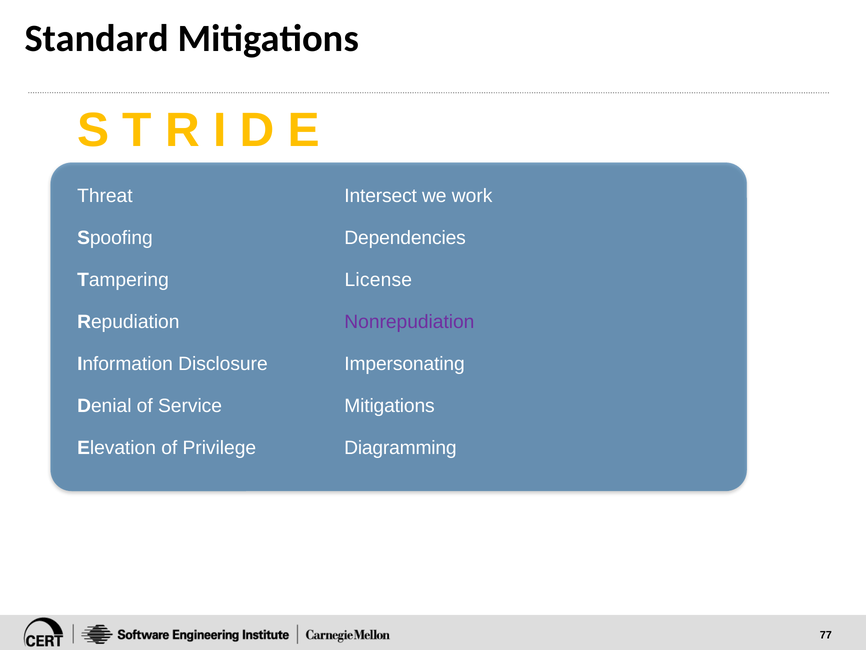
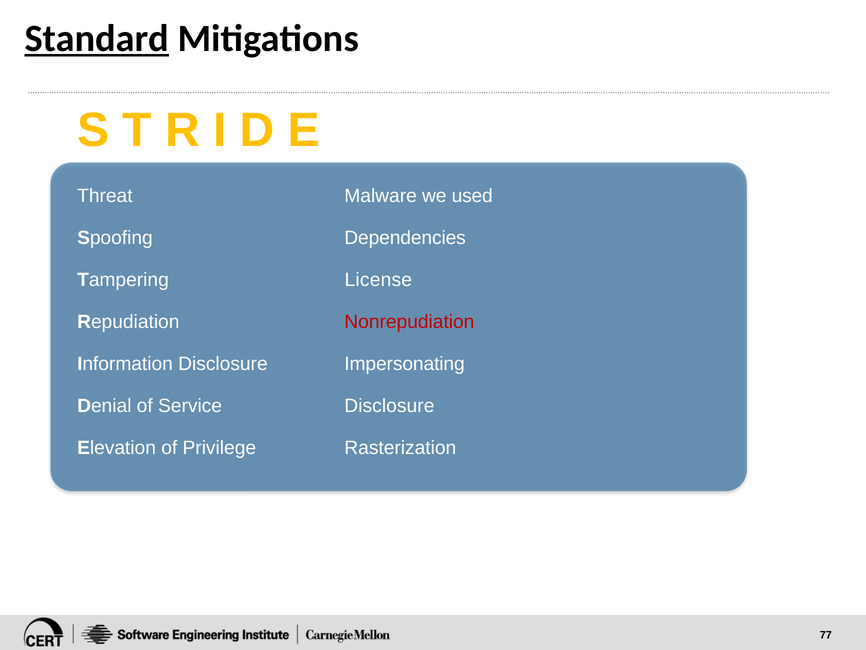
Standard underline: none -> present
Intersect: Intersect -> Malware
work: work -> used
Nonrepudiation colour: purple -> red
Service Mitigations: Mitigations -> Disclosure
Diagramming: Diagramming -> Rasterization
